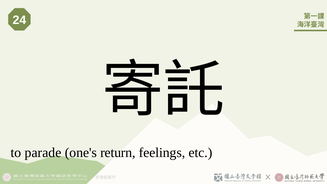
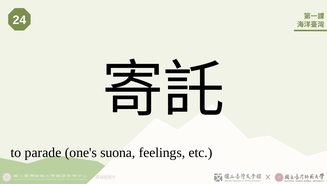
return: return -> suona
